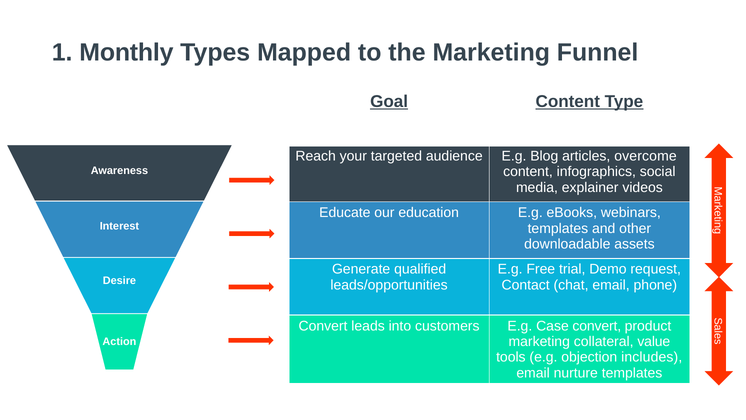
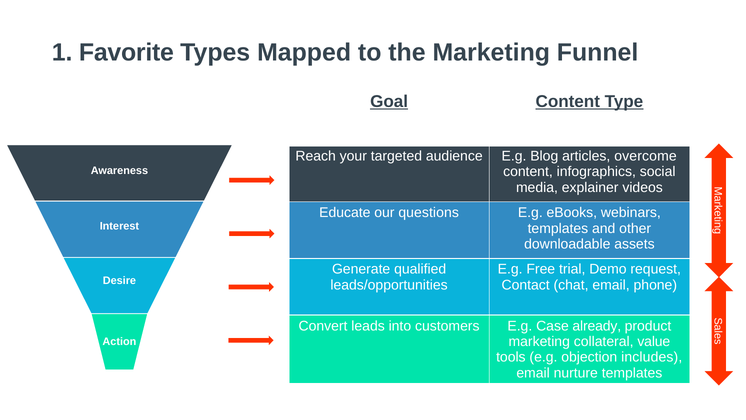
Monthly: Monthly -> Favorite
education: education -> questions
Case convert: convert -> already
